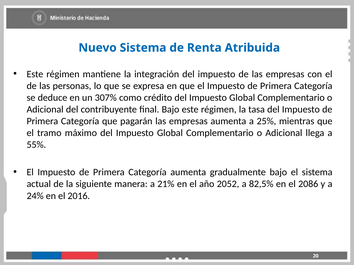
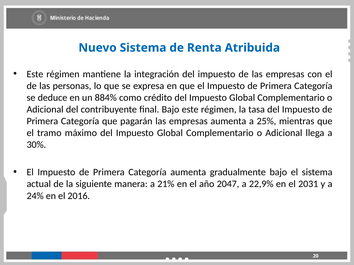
307%: 307% -> 884%
55%: 55% -> 30%
2052: 2052 -> 2047
82,5%: 82,5% -> 22,9%
2086: 2086 -> 2031
